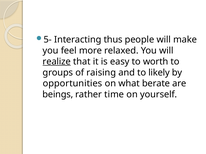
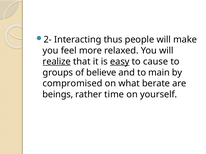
5-: 5- -> 2-
easy underline: none -> present
worth: worth -> cause
raising: raising -> believe
likely: likely -> main
opportunities: opportunities -> compromised
